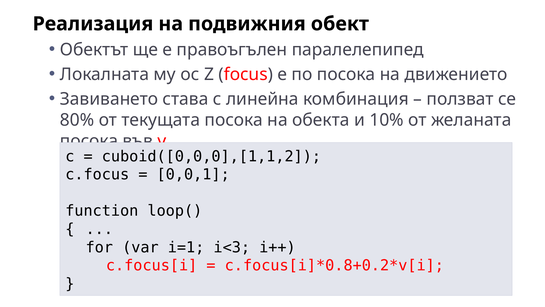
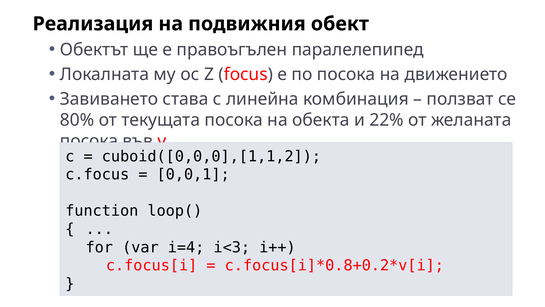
10%: 10% -> 22%
i=1: i=1 -> i=4
